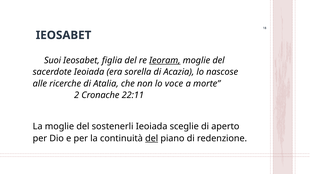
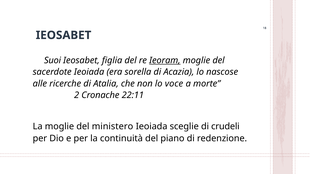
sostenerli: sostenerli -> ministero
aperto: aperto -> crudeli
del at (152, 139) underline: present -> none
